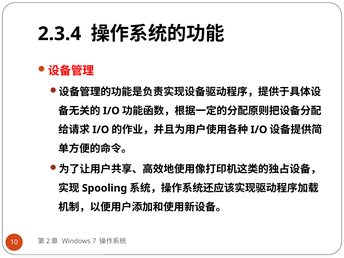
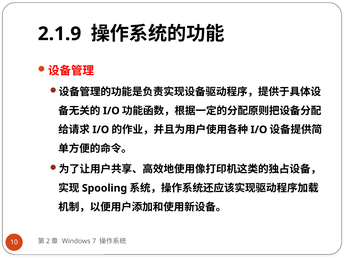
2.3.4: 2.3.4 -> 2.1.9
